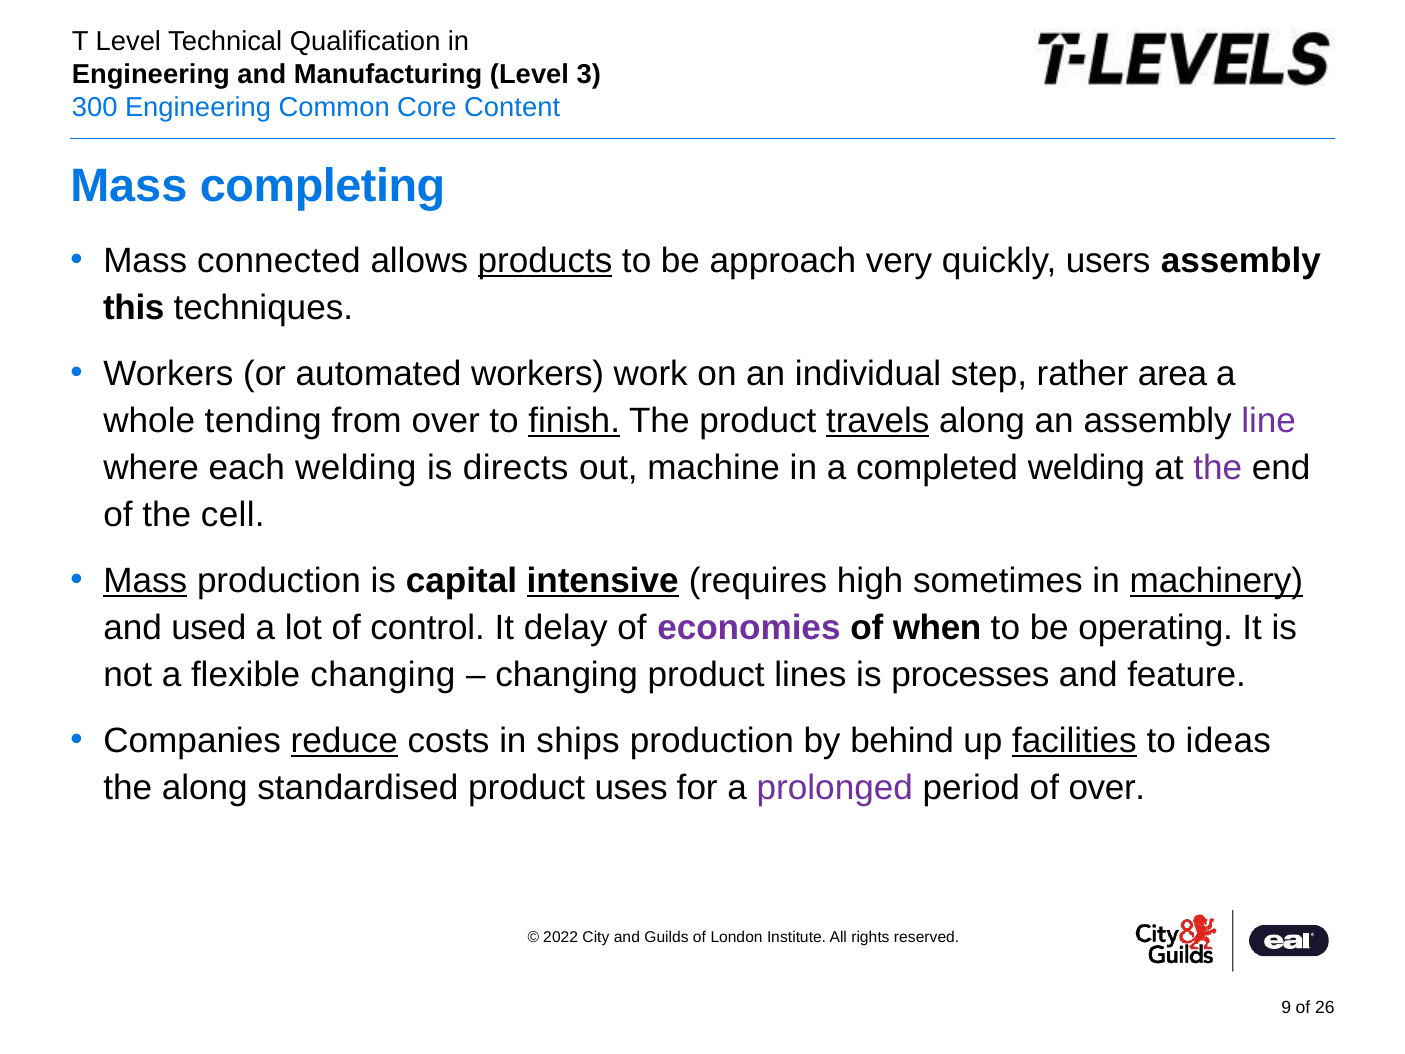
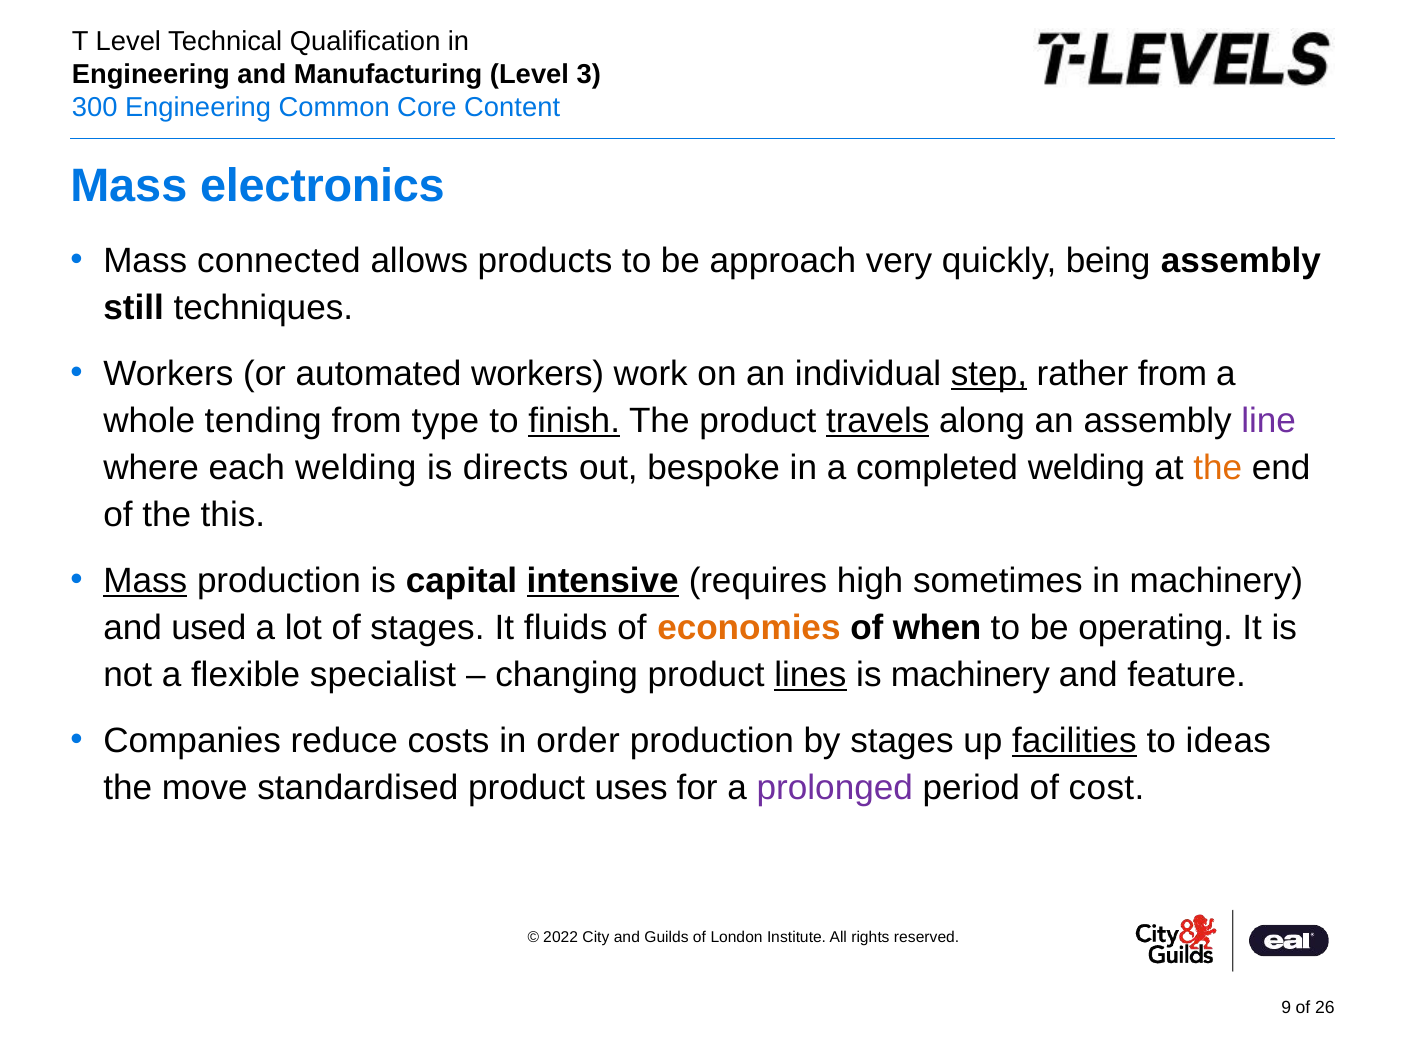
completing: completing -> electronics
products underline: present -> none
users: users -> being
this: this -> still
step underline: none -> present
rather area: area -> from
from over: over -> type
machine: machine -> bespoke
the at (1218, 467) colour: purple -> orange
cell: cell -> this
machinery at (1216, 581) underline: present -> none
of control: control -> stages
delay: delay -> fluids
economies colour: purple -> orange
flexible changing: changing -> specialist
lines underline: none -> present
is processes: processes -> machinery
reduce underline: present -> none
ships: ships -> order
by behind: behind -> stages
the along: along -> move
of over: over -> cost
